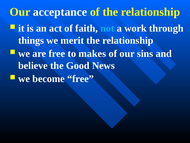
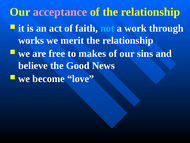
acceptance colour: white -> pink
things: things -> works
become free: free -> love
